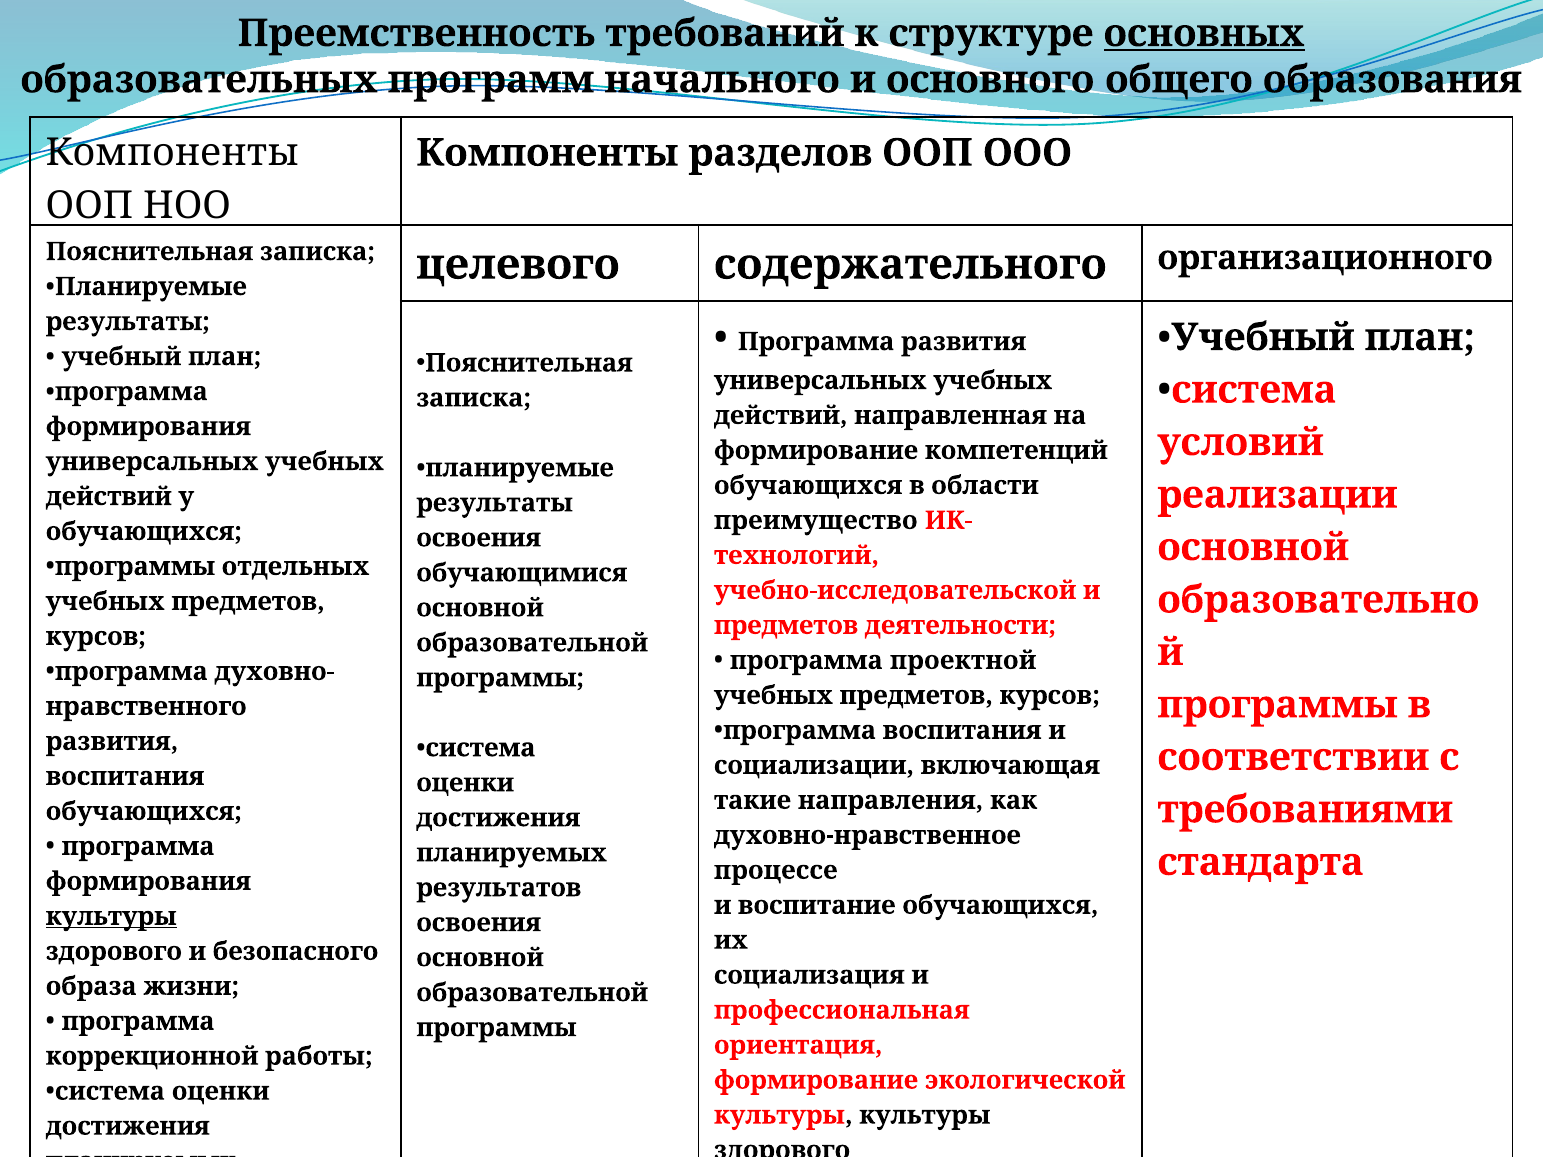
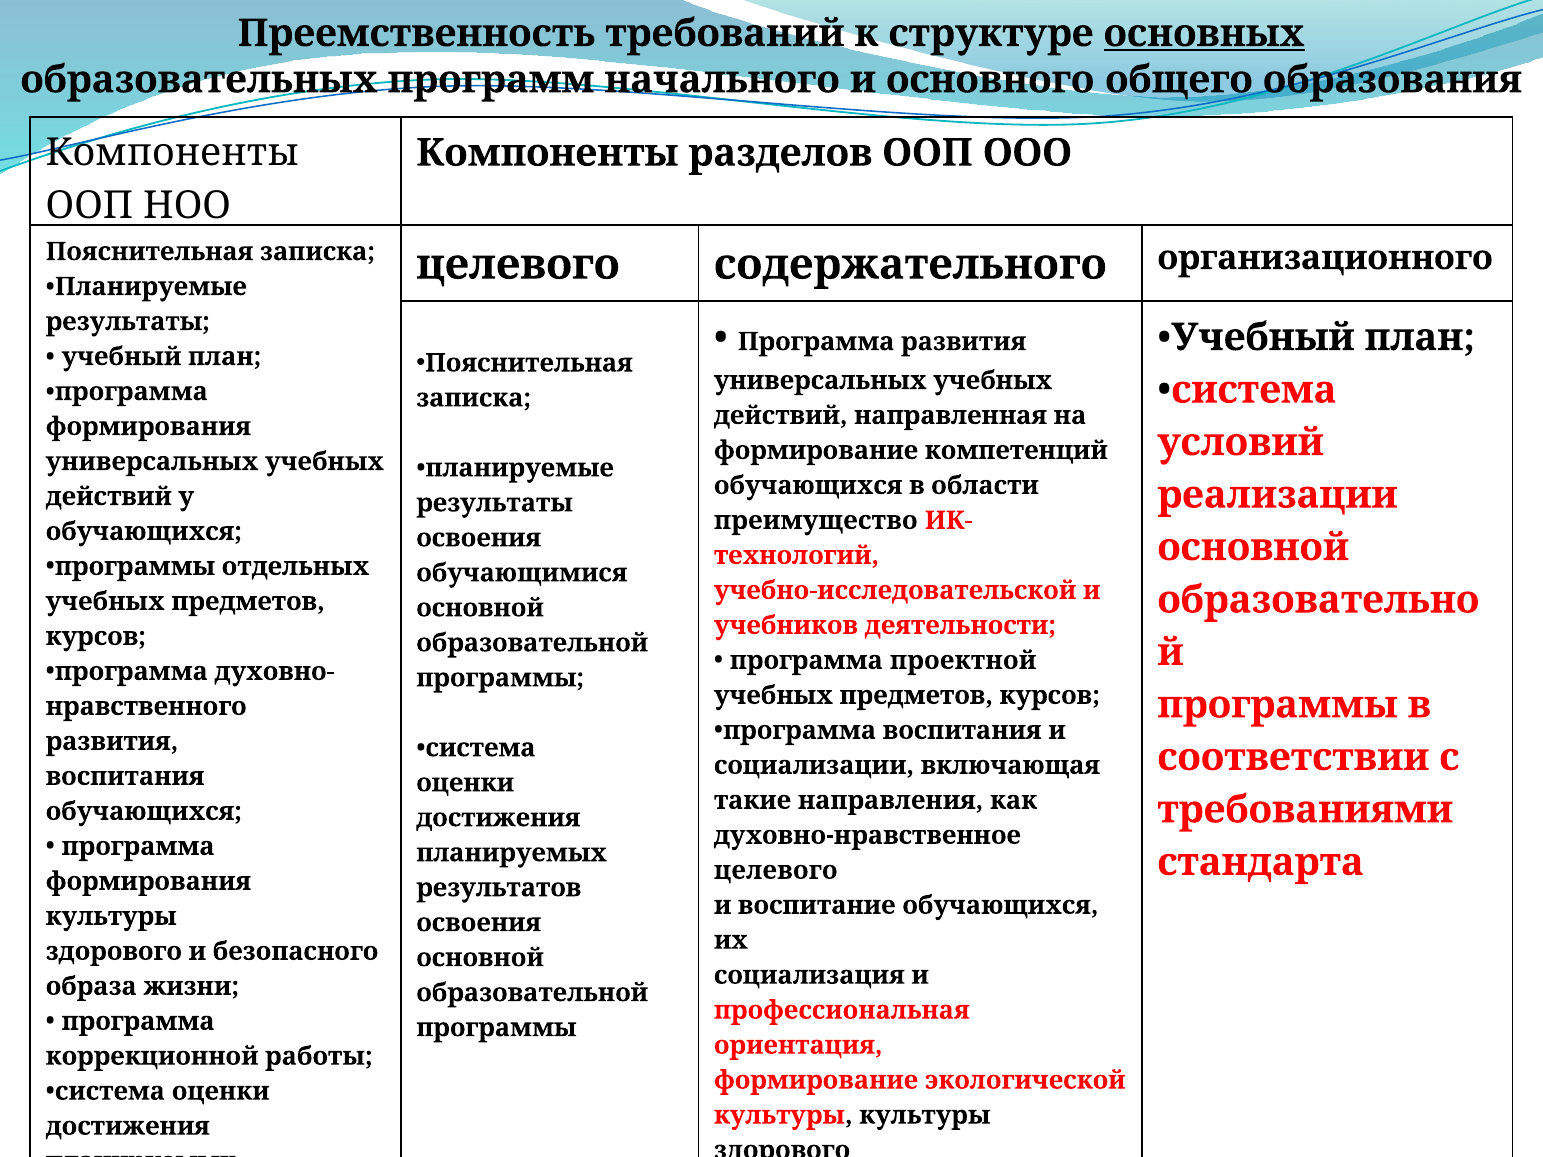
предметов at (786, 626): предметов -> учебников
процессе at (776, 870): процессе -> целевого
культуры at (111, 917) underline: present -> none
